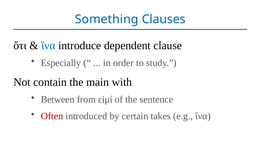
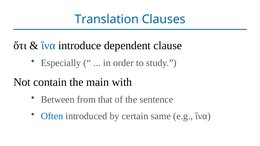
Something: Something -> Translation
εἰμί: εἰμί -> that
Often colour: red -> blue
takes: takes -> same
